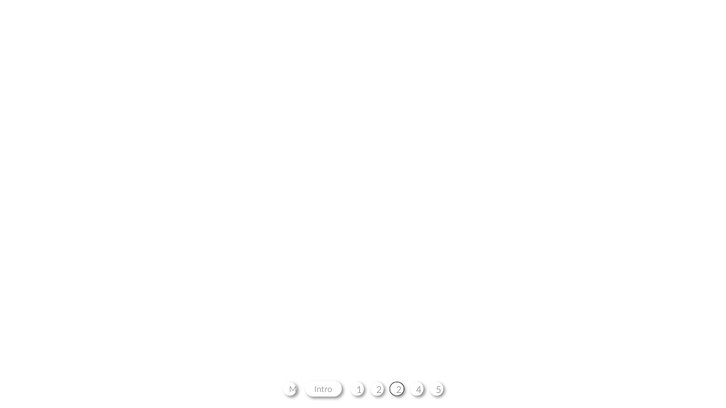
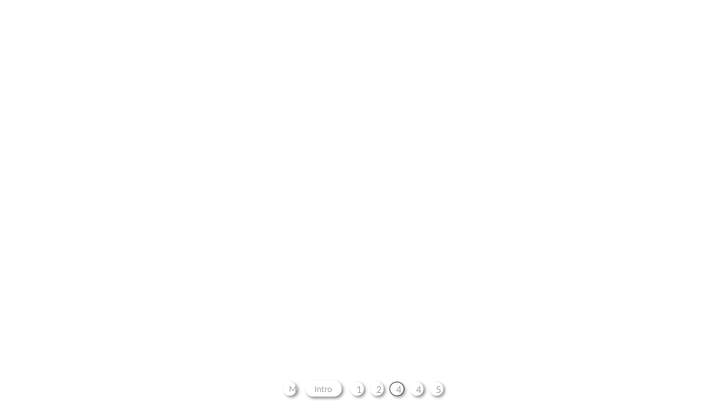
2 2: 2 -> 4
